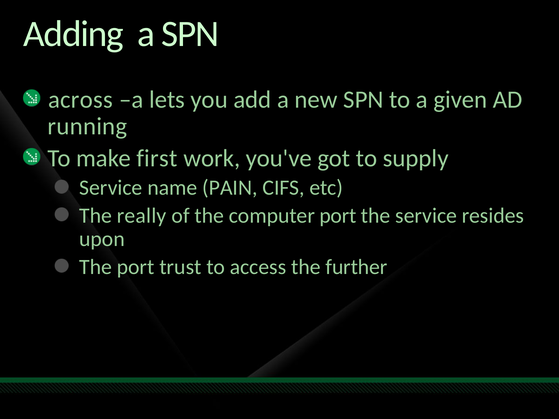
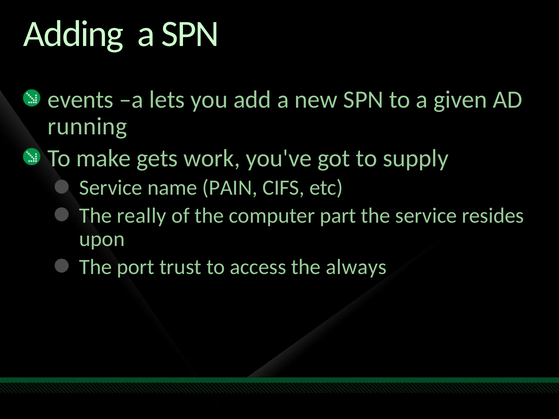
across: across -> events
first: first -> gets
computer port: port -> part
further: further -> always
